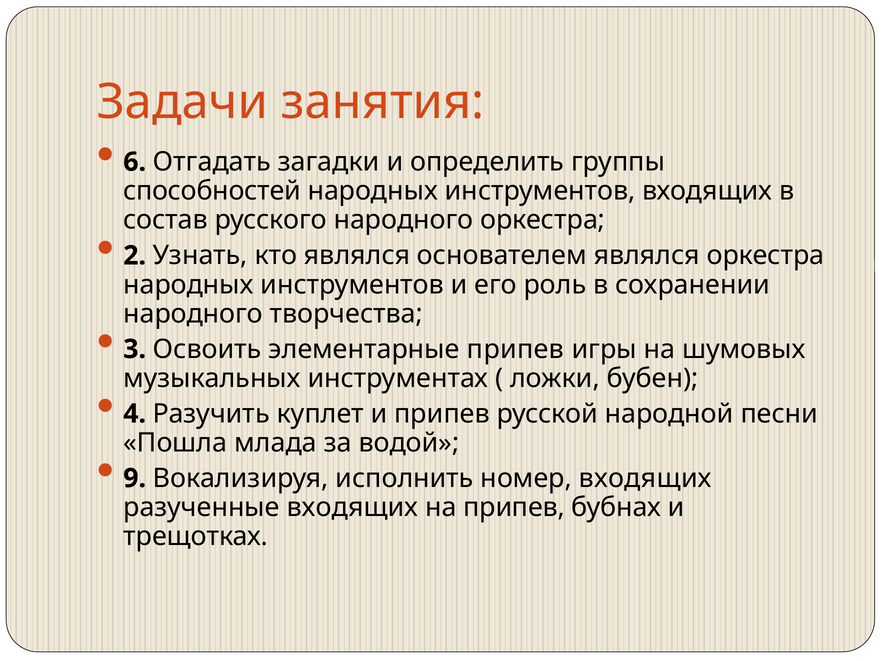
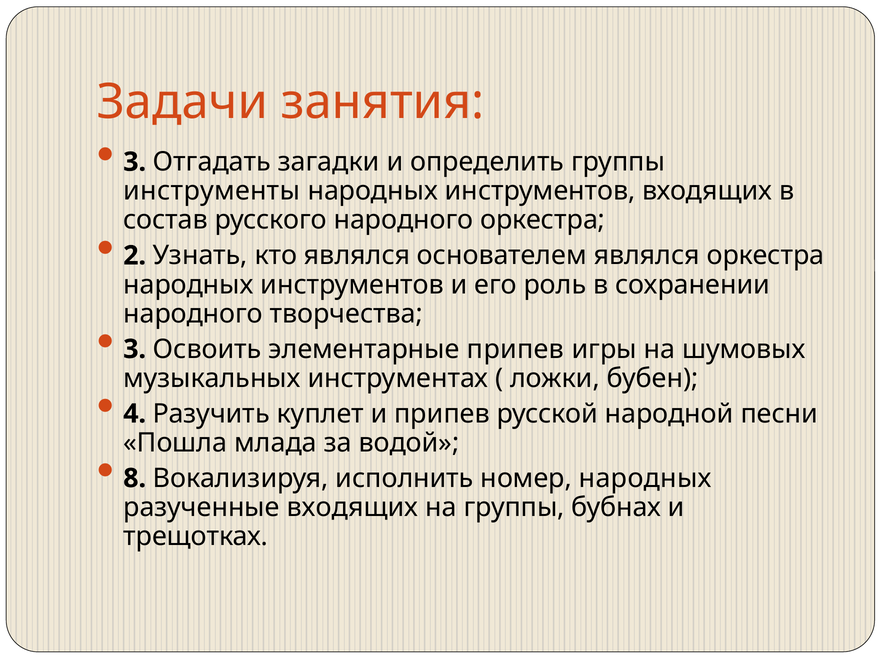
6 at (135, 162): 6 -> 3
способностей: способностей -> инструменты
9: 9 -> 8
номер входящих: входящих -> народных
на припев: припев -> группы
